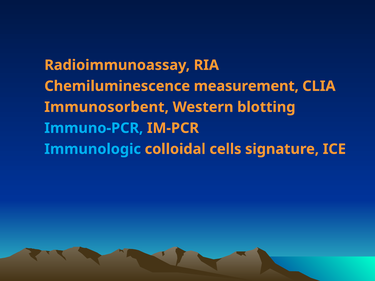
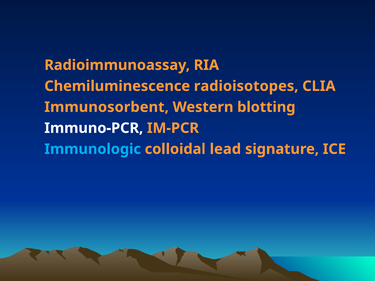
measurement: measurement -> radioisotopes
Immuno-PCR colour: light blue -> white
cells: cells -> lead
